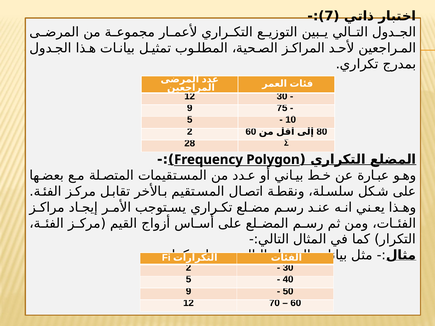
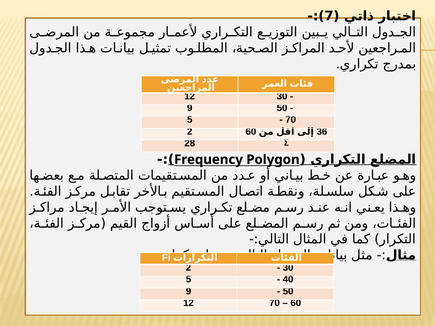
75 at (282, 108): 75 -> 50
5 10: 10 -> 70
80: 80 -> 36
